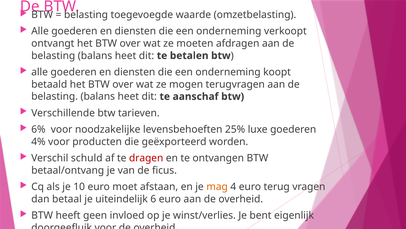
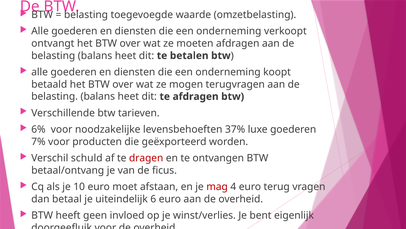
te aanschaf: aanschaf -> afdragen
25%: 25% -> 37%
4%: 4% -> 7%
mag colour: orange -> red
